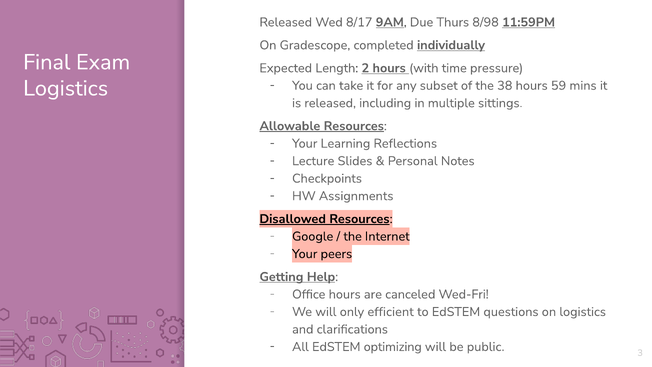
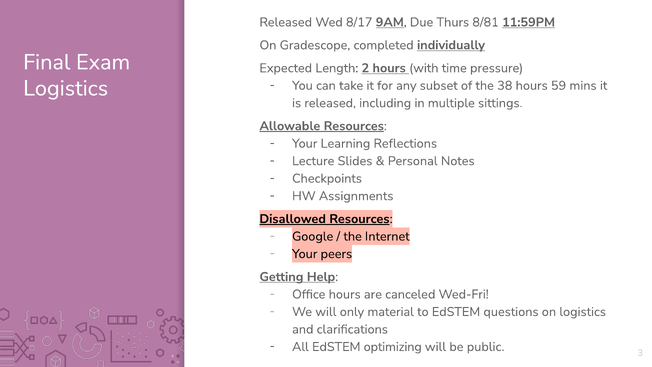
8/98: 8/98 -> 8/81
efficient: efficient -> material
